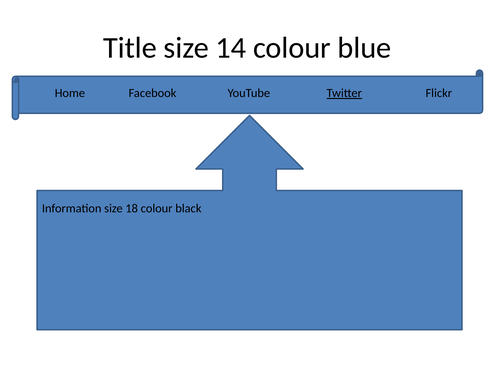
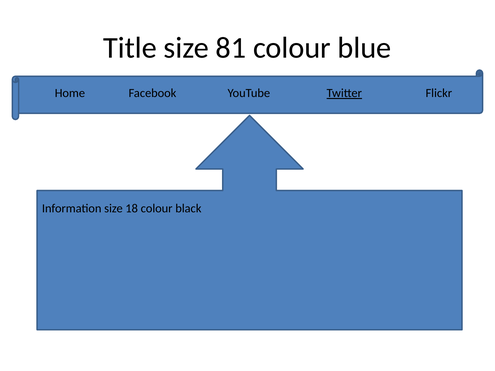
14: 14 -> 81
